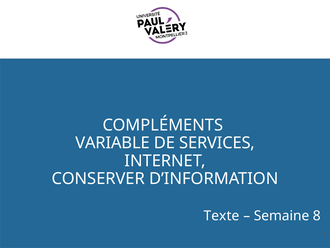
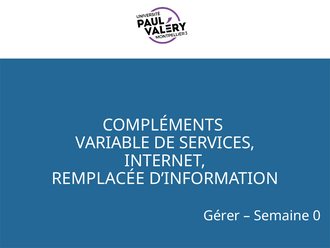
CONSERVER: CONSERVER -> REMPLACÉE
Texte: Texte -> Gérer
8: 8 -> 0
